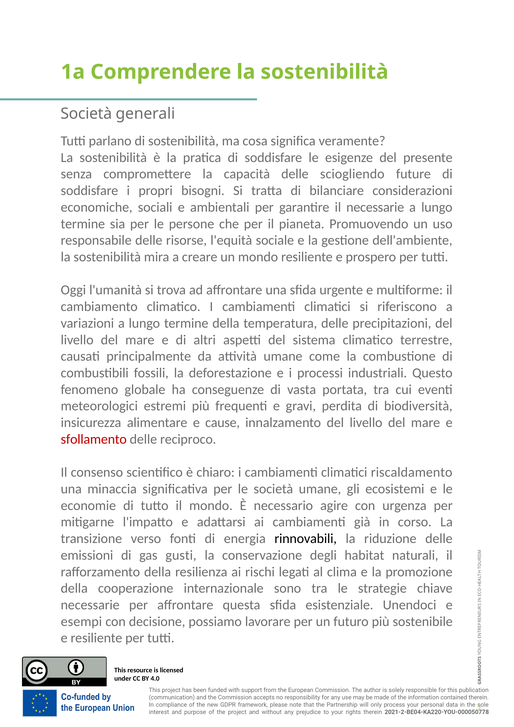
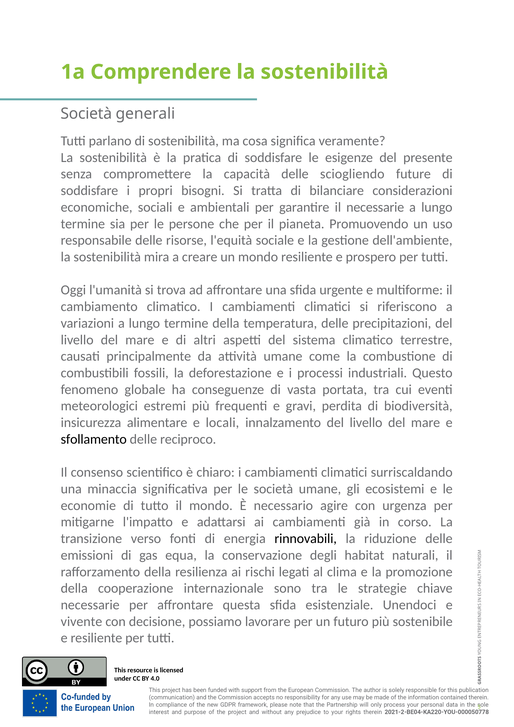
cause: cause -> locali
sfollamento colour: red -> black
riscaldamento: riscaldamento -> surriscaldando
gusti: gusti -> equa
esempi: esempi -> vivente
